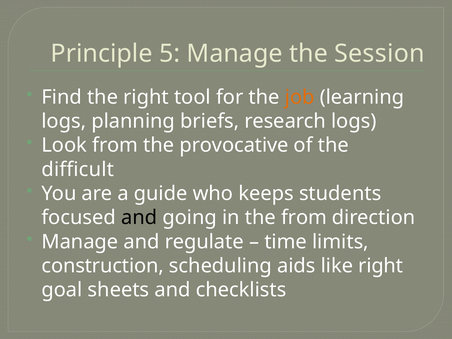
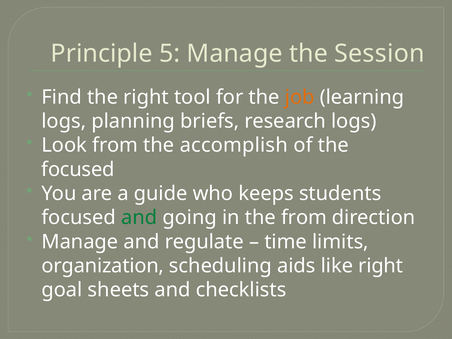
provocative: provocative -> accomplish
difficult at (78, 169): difficult -> focused
and at (139, 218) colour: black -> green
construction: construction -> organization
